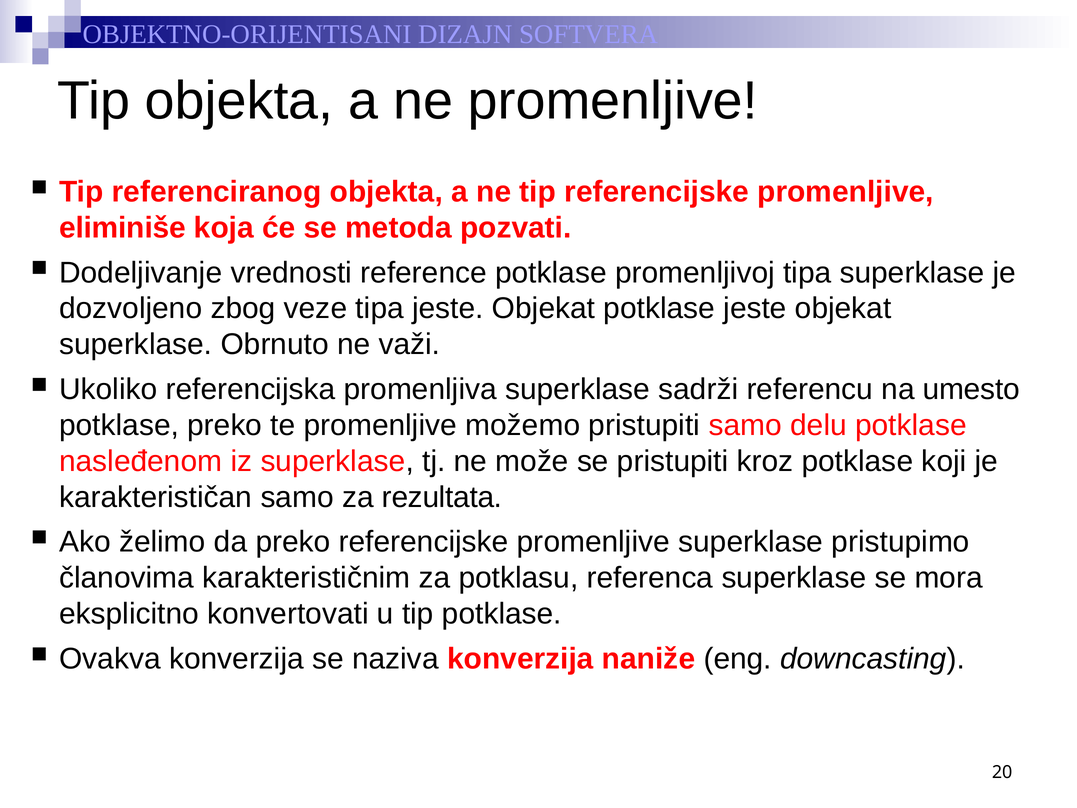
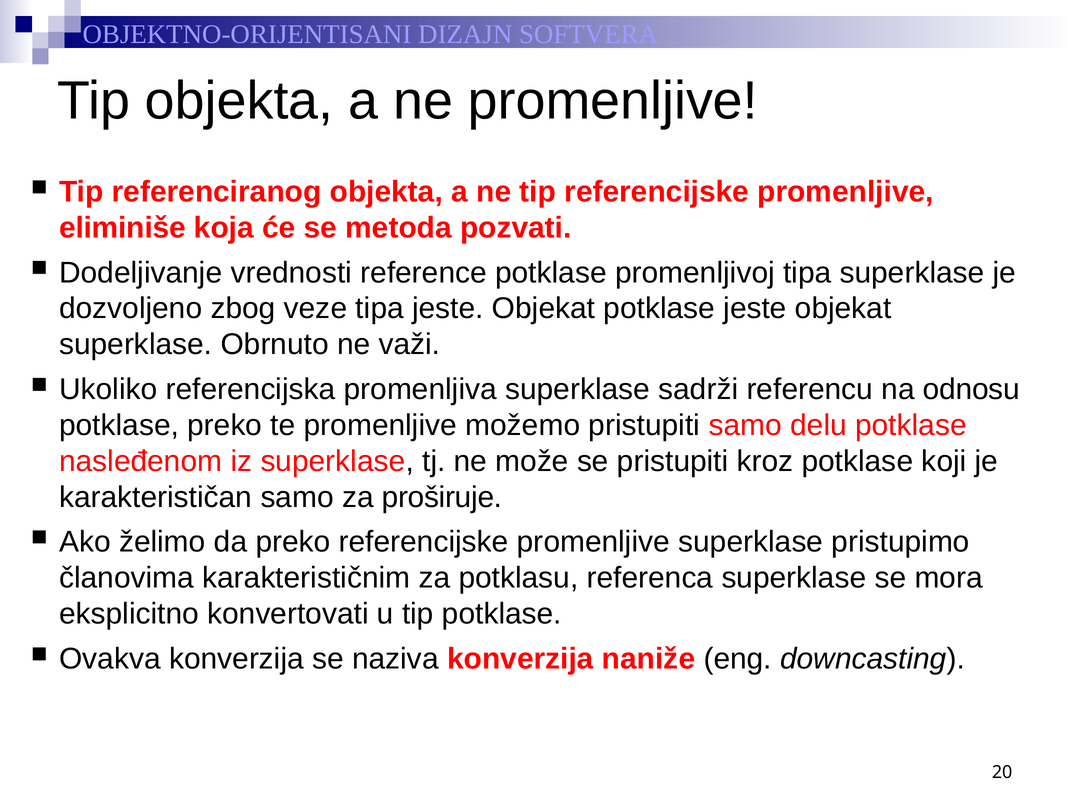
umesto: umesto -> odnosu
rezultata: rezultata -> proširuje
